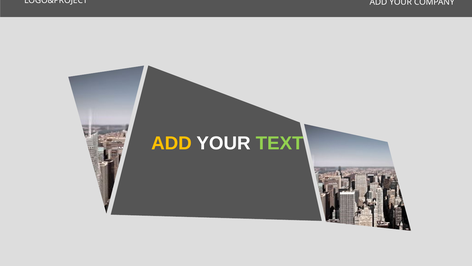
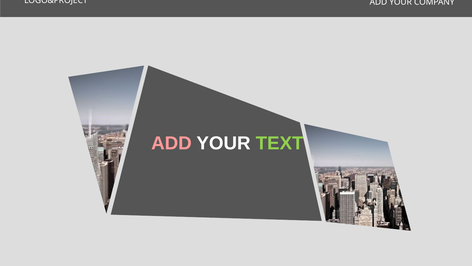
ADD at (171, 143) colour: yellow -> pink
